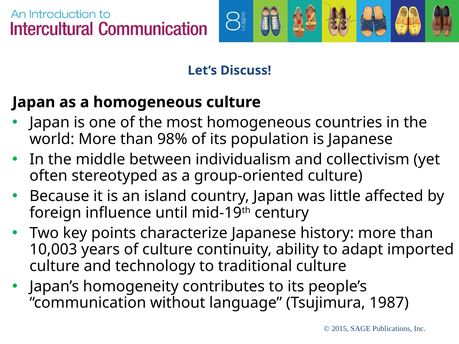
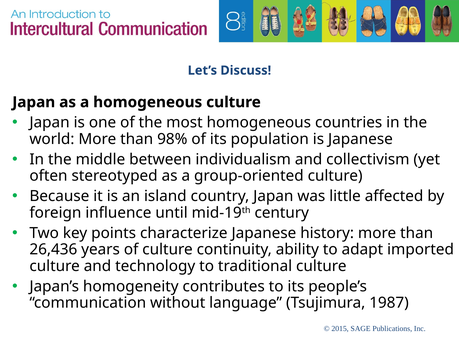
10,003: 10,003 -> 26,436
